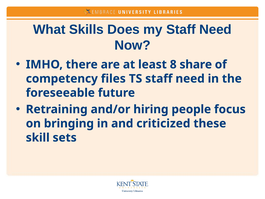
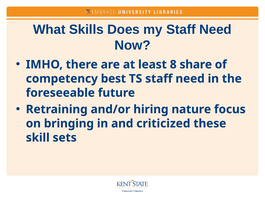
files: files -> best
people: people -> nature
